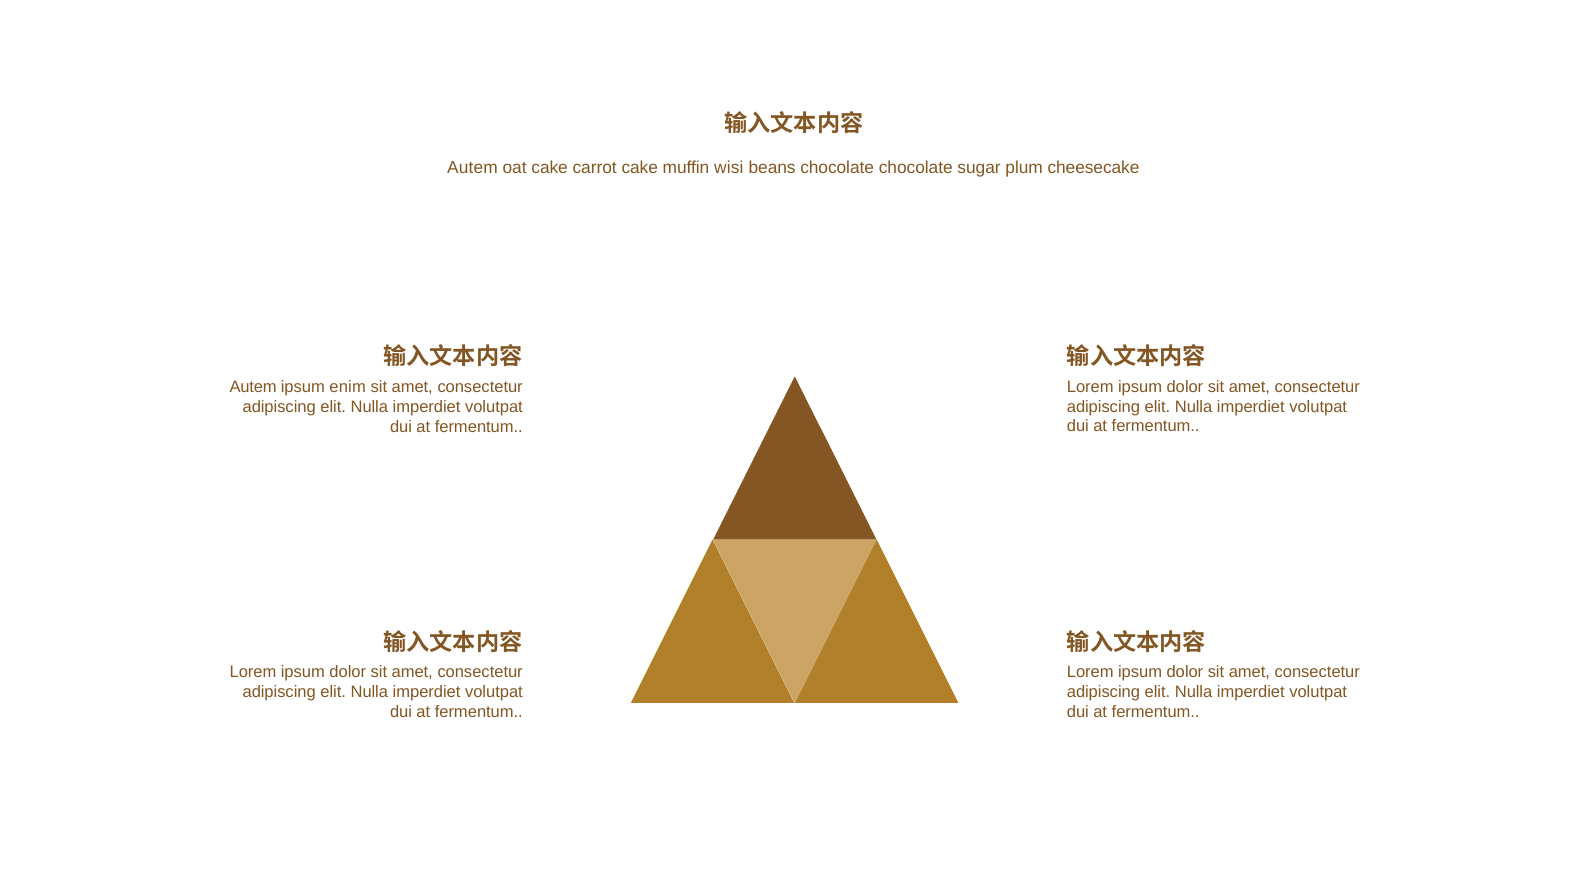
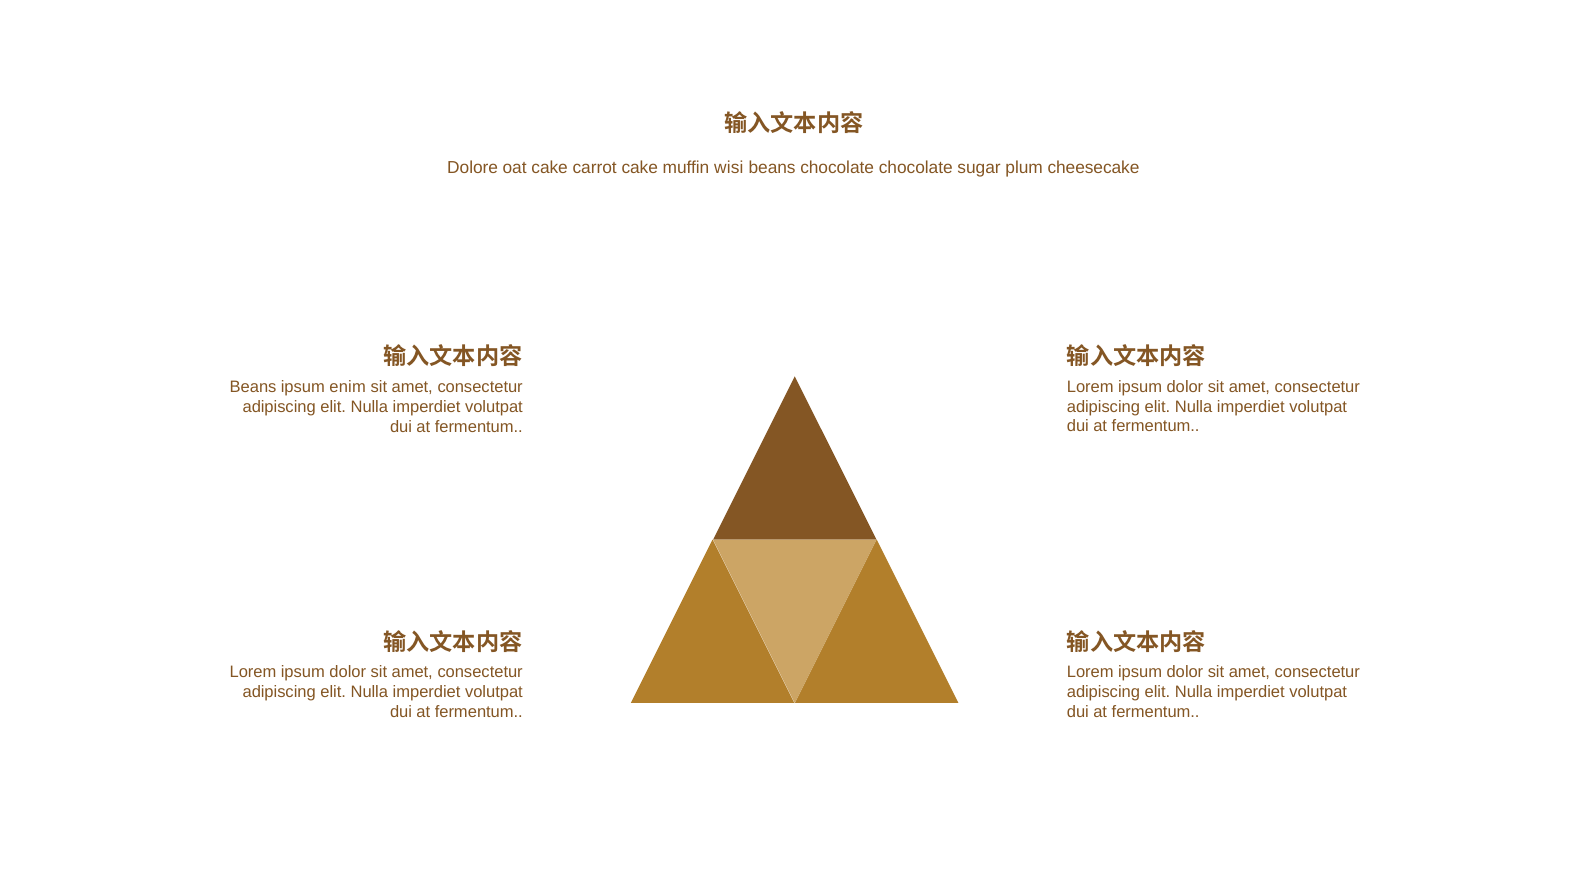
Autem at (473, 167): Autem -> Dolore
Autem at (253, 387): Autem -> Beans
